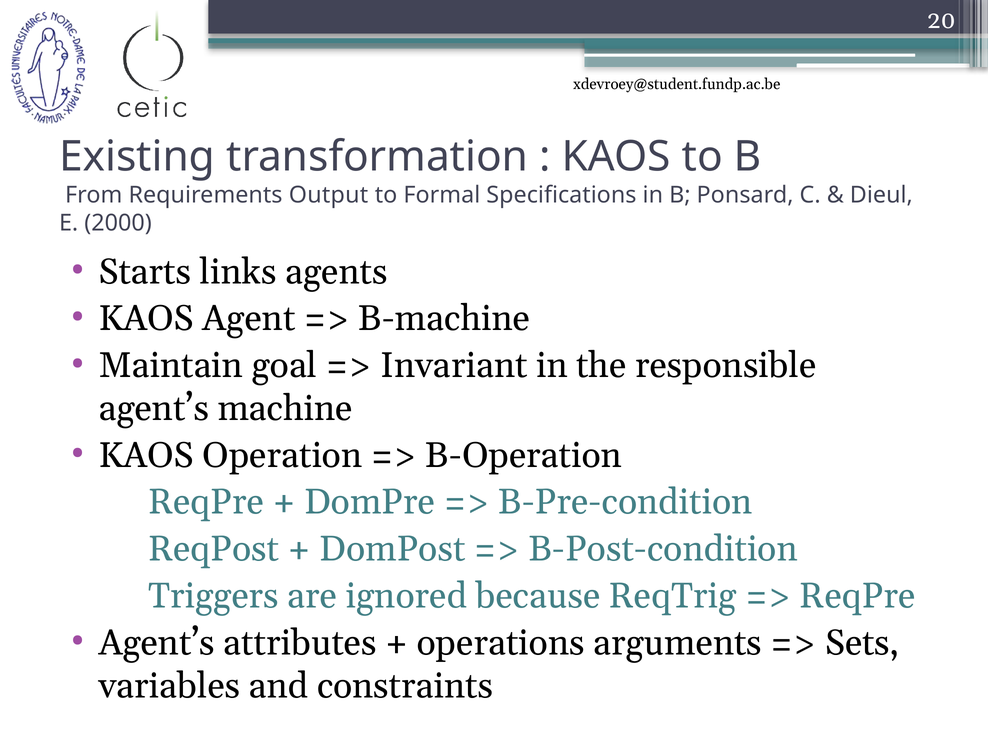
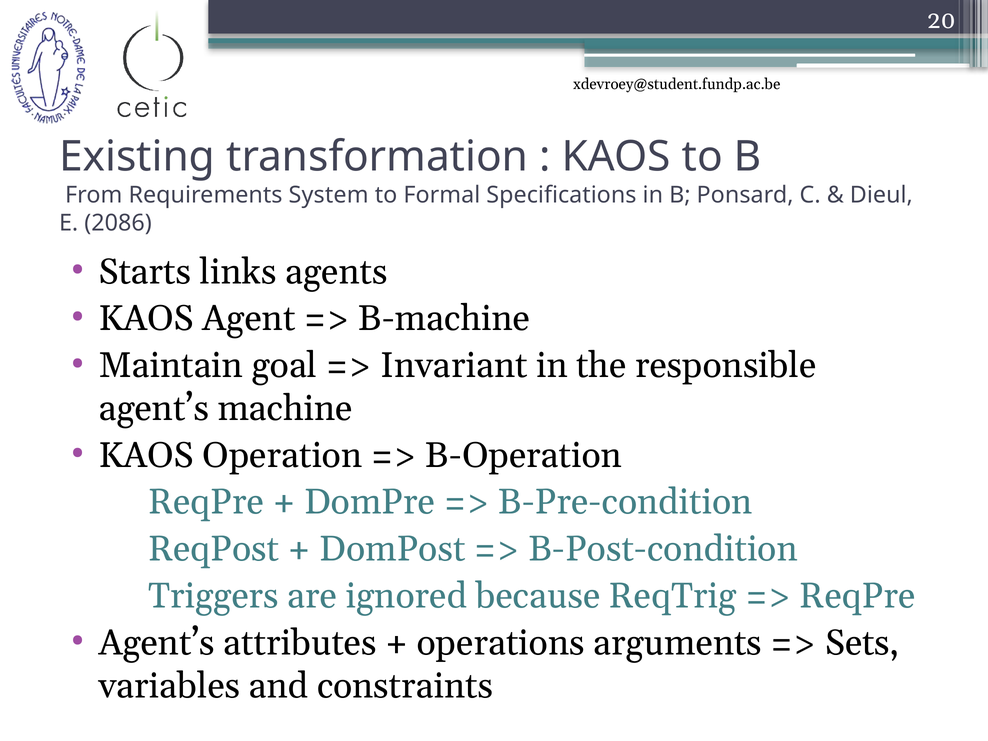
Output: Output -> System
2000: 2000 -> 2086
